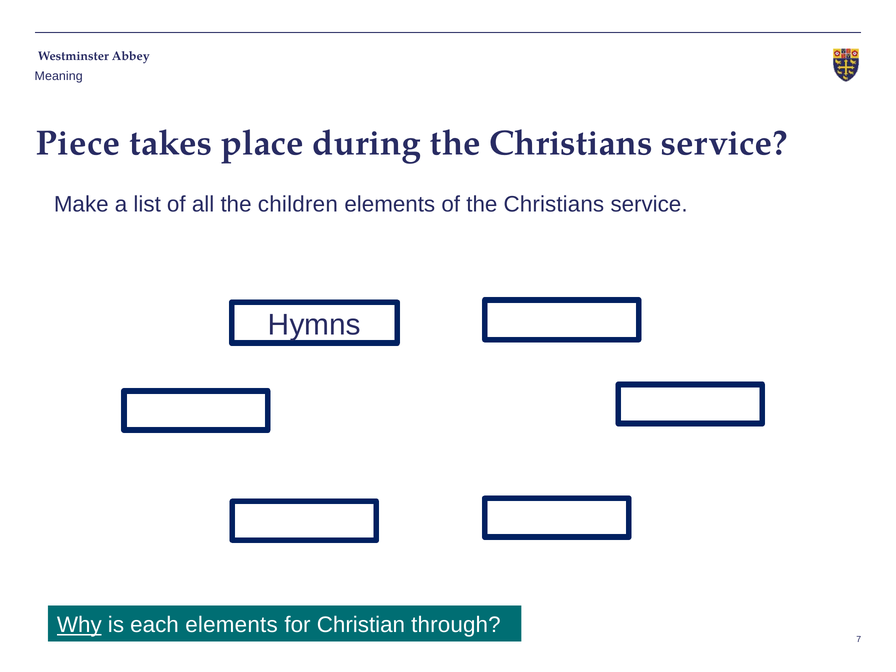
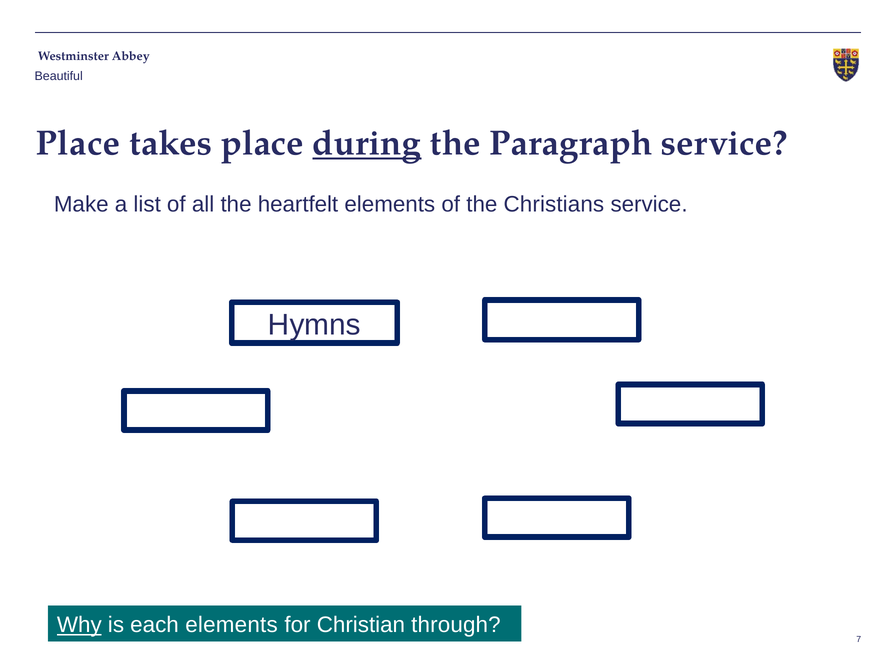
Meaning: Meaning -> Beautiful
Piece at (78, 143): Piece -> Place
during underline: none -> present
Christians at (571, 143): Christians -> Paragraph
children: children -> heartfelt
